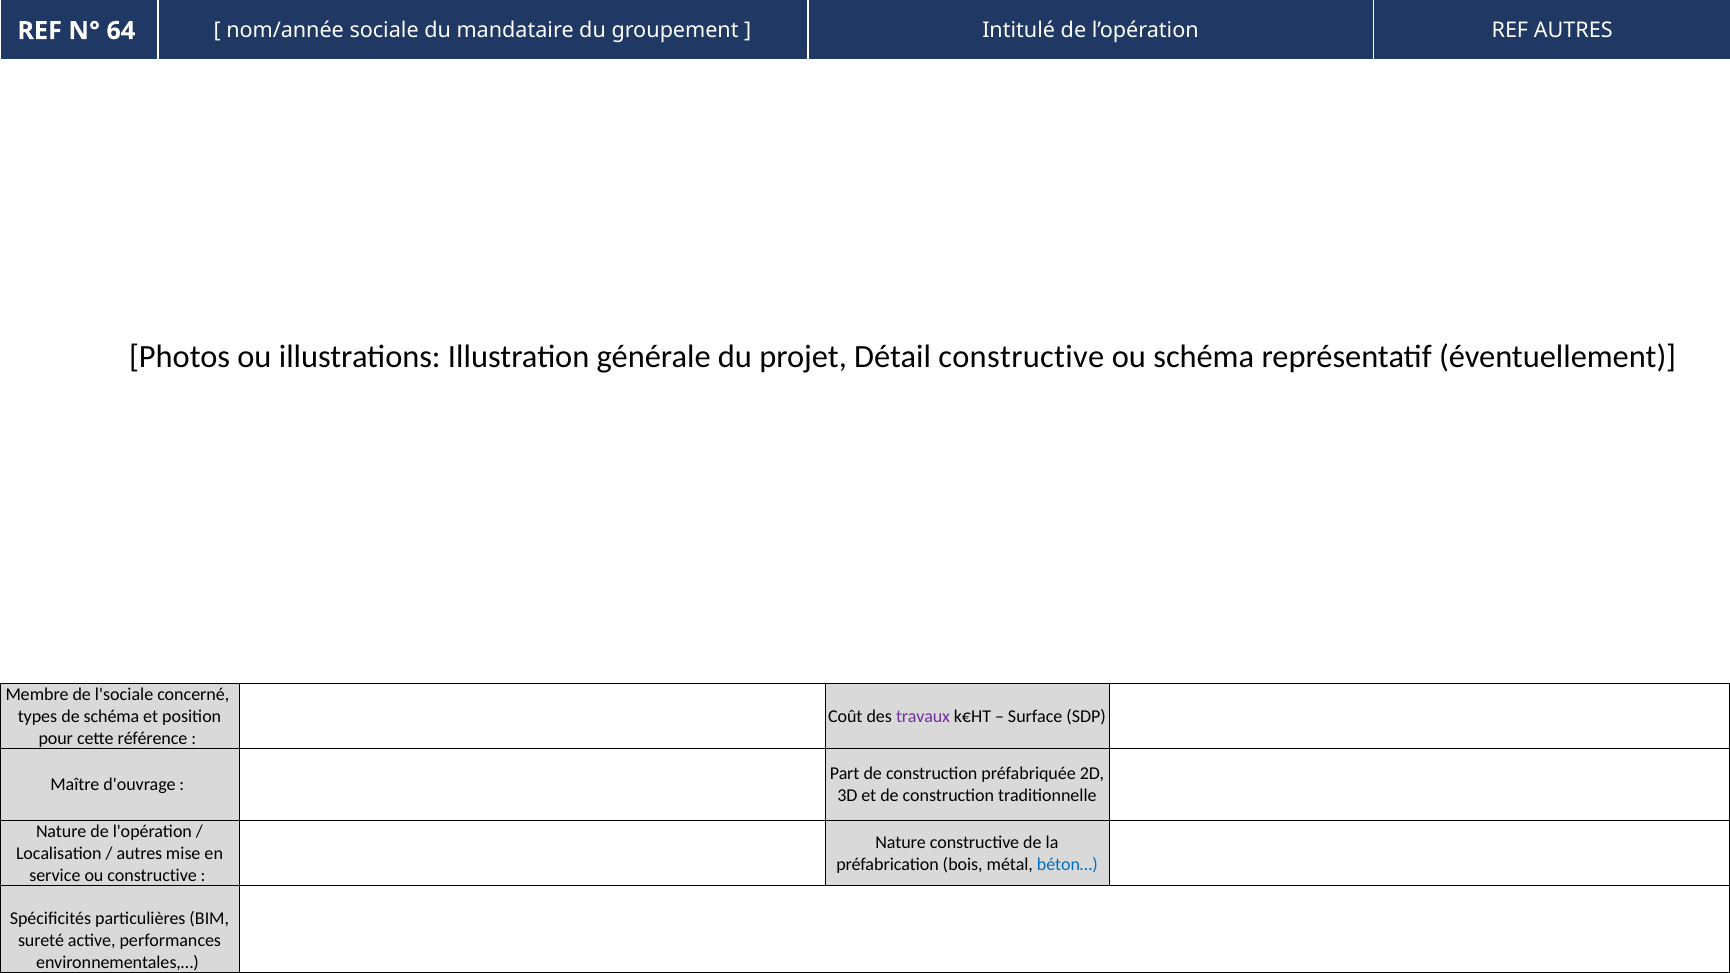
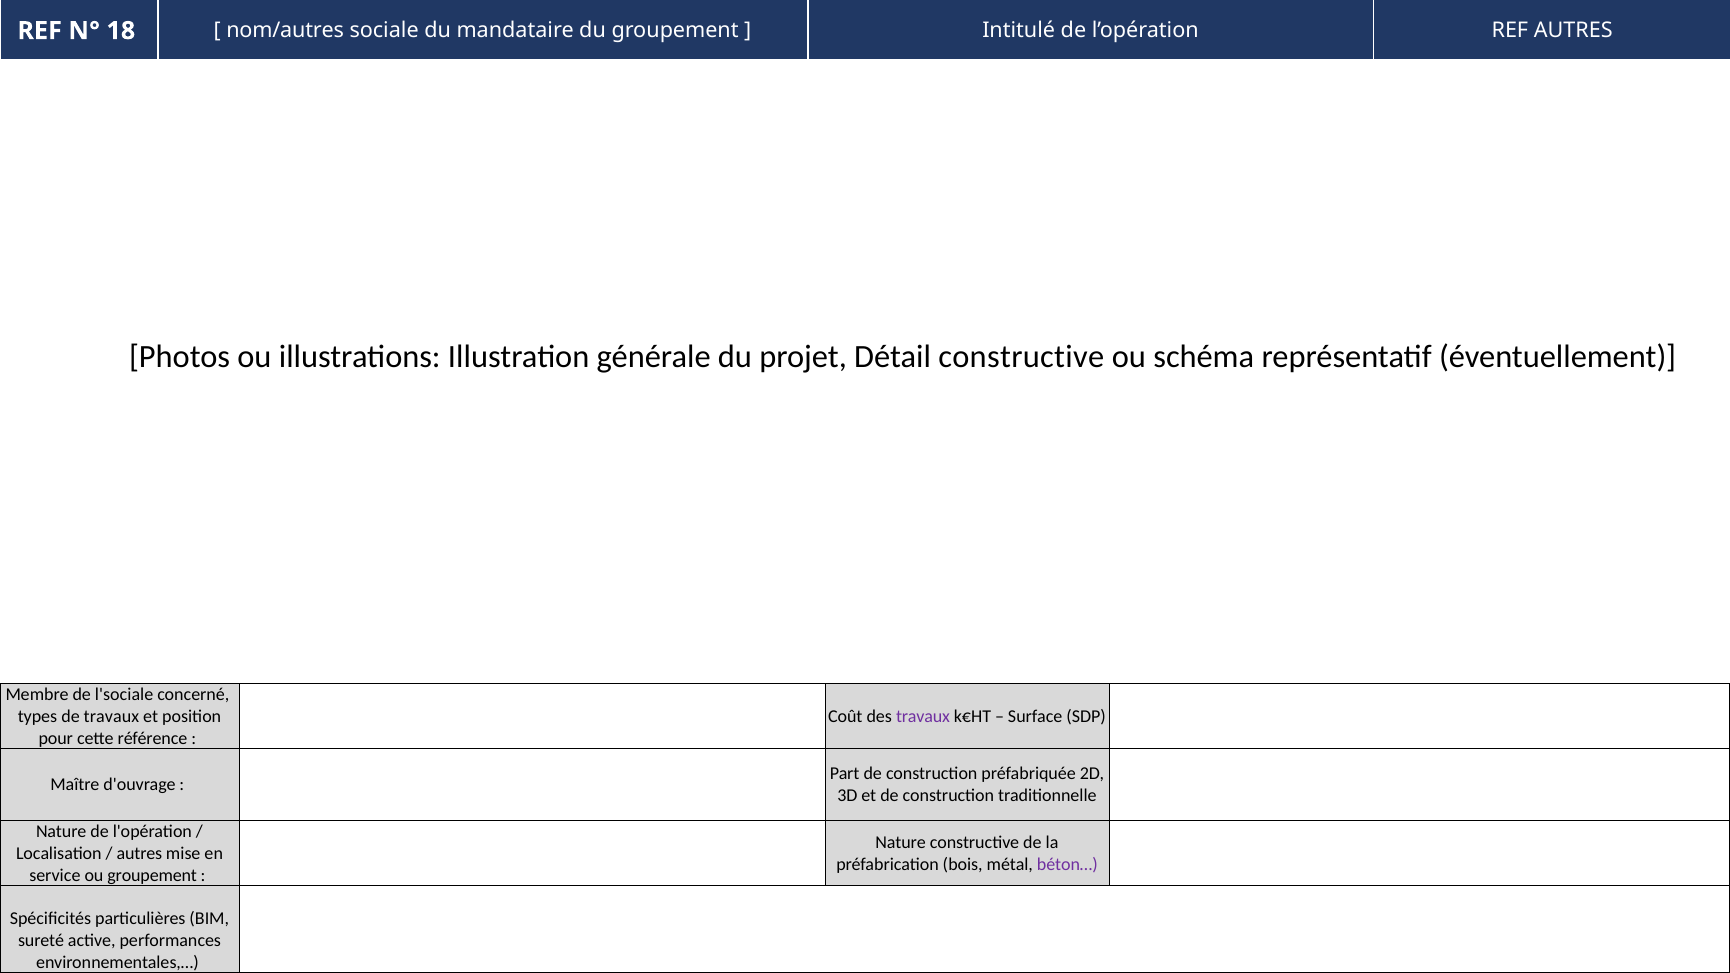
64: 64 -> 18
nom/année: nom/année -> nom/autres
de schéma: schéma -> travaux
béton… colour: blue -> purple
ou constructive: constructive -> groupement
